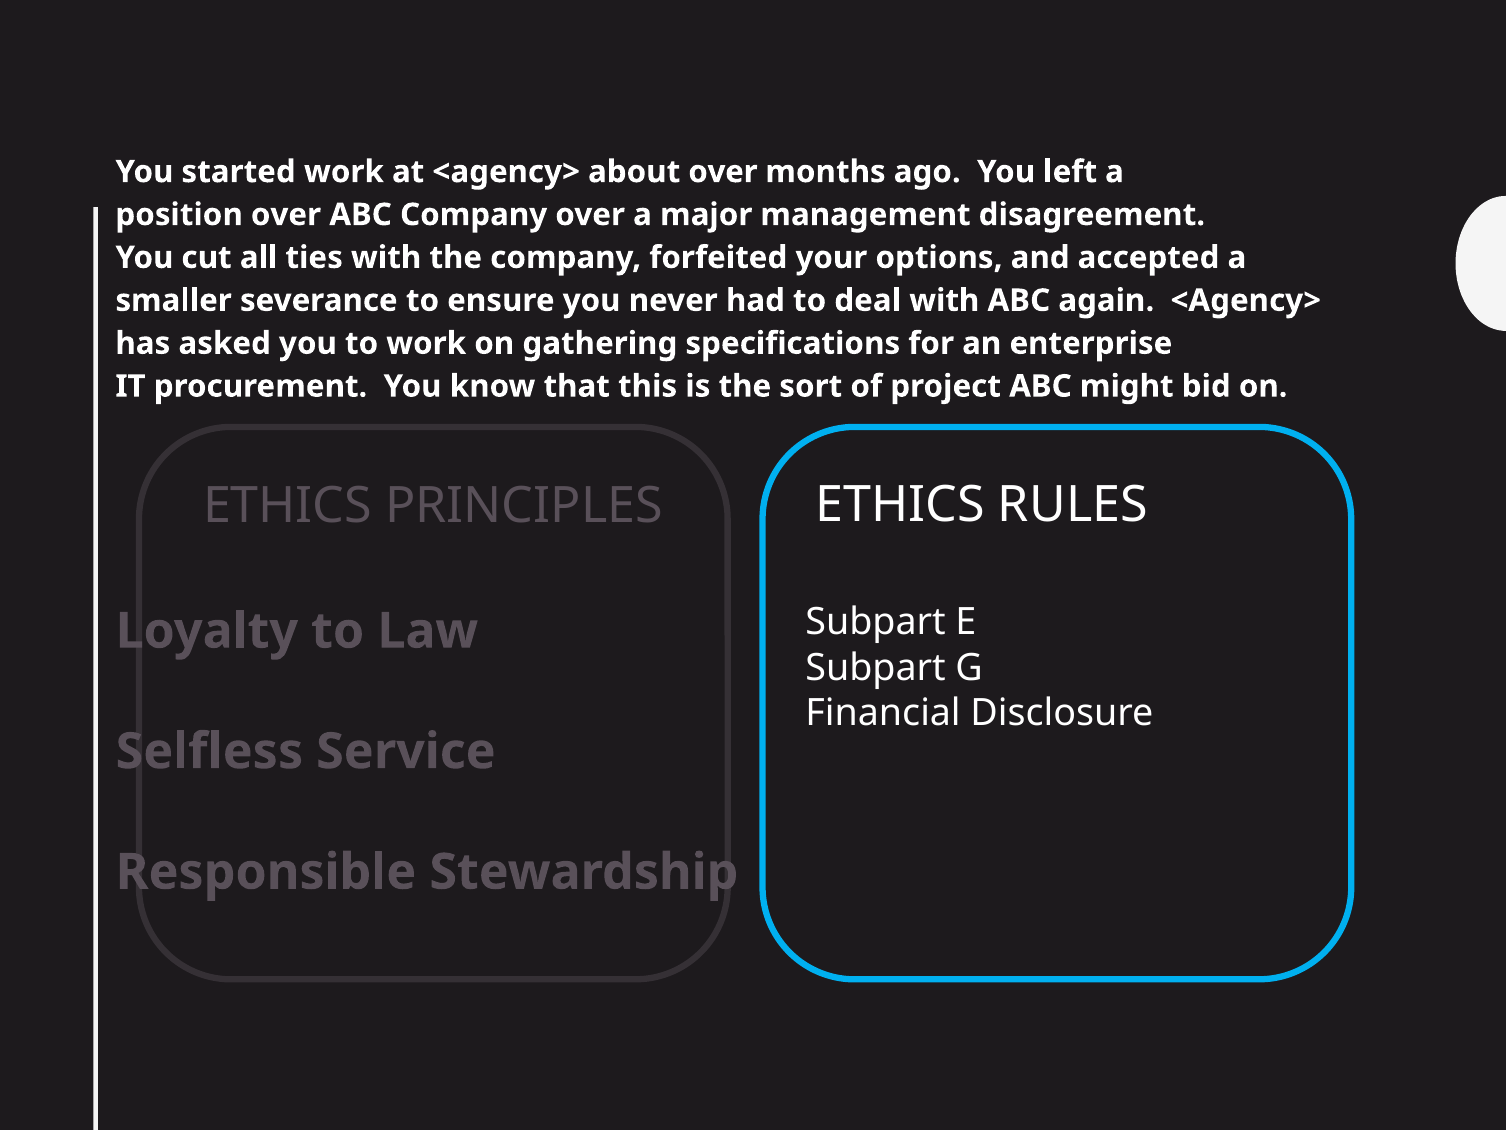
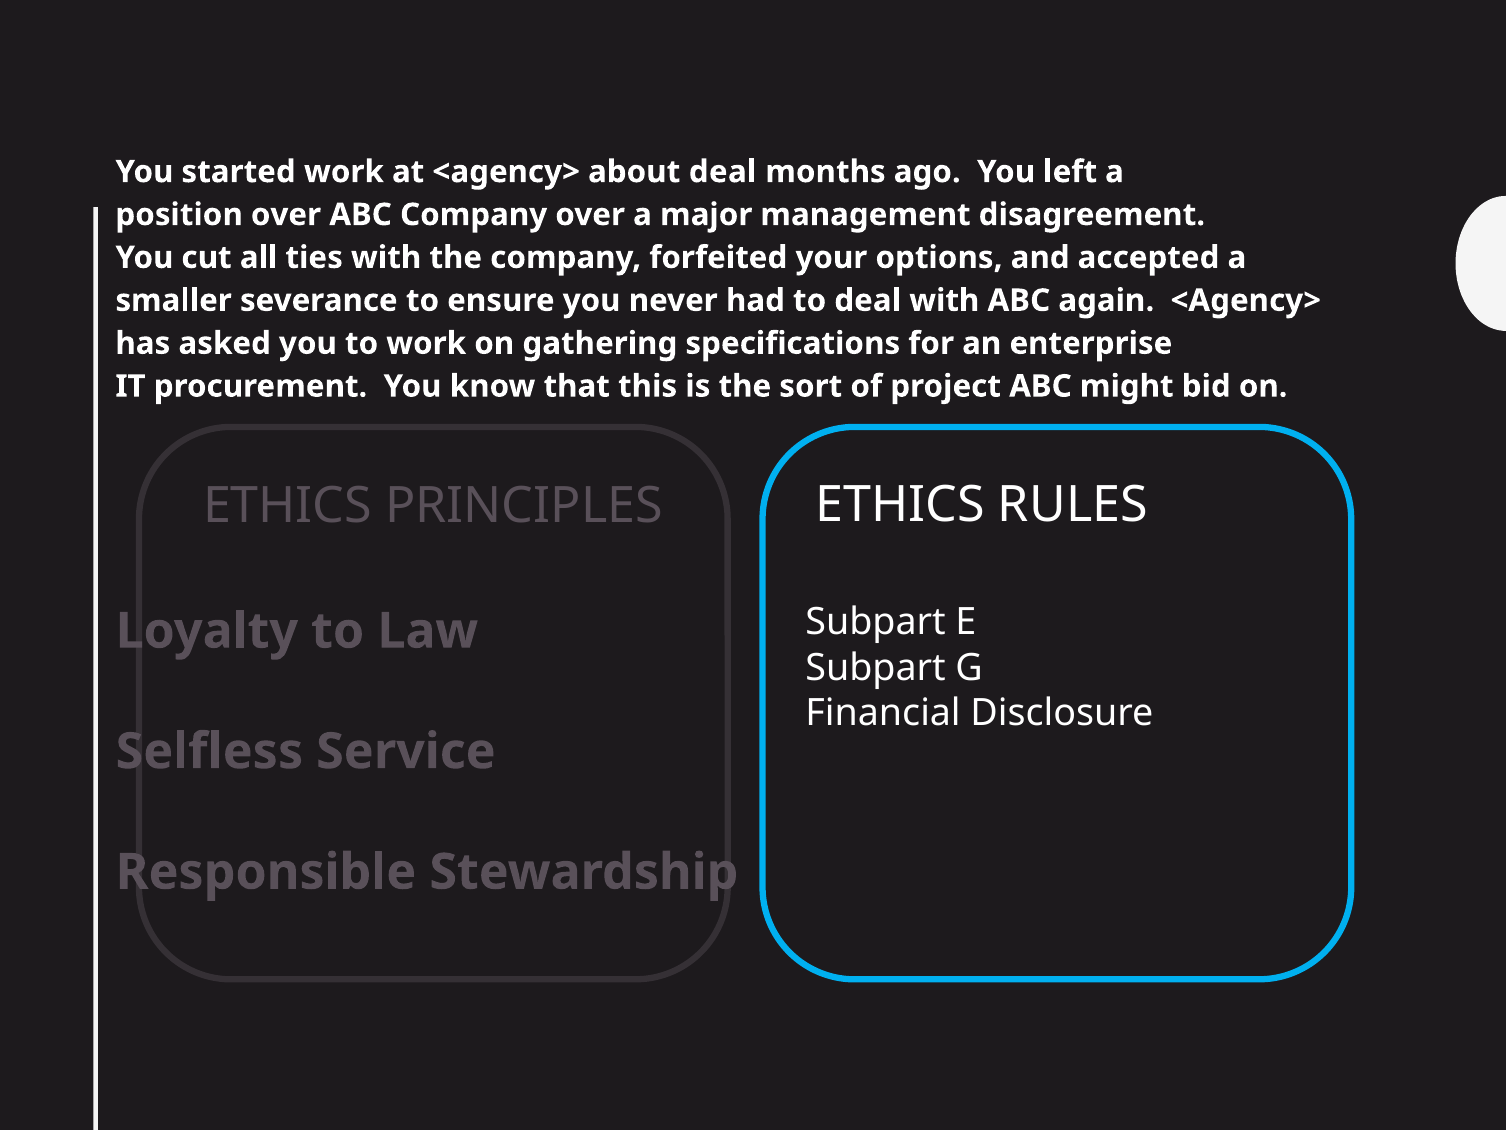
about over: over -> deal
